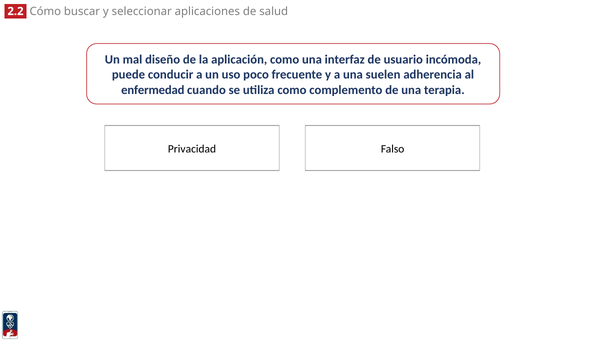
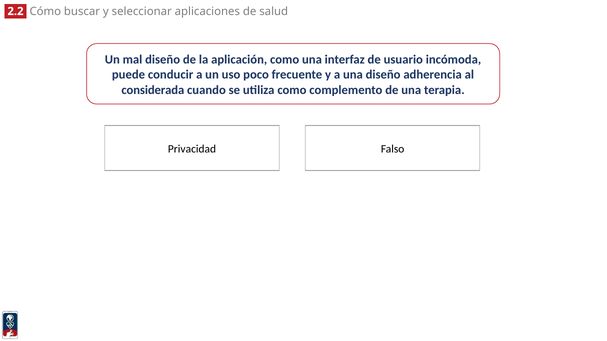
una suelen: suelen -> diseño
enfermedad: enfermedad -> considerada
